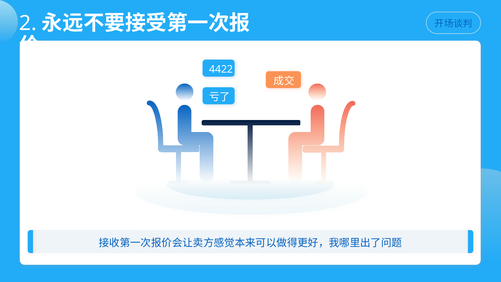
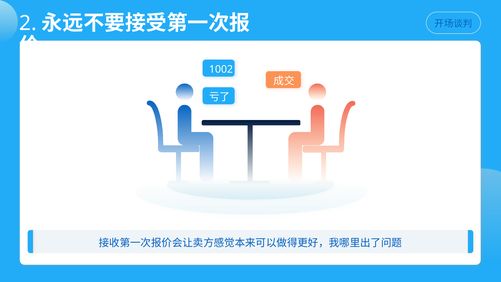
4422: 4422 -> 1002
